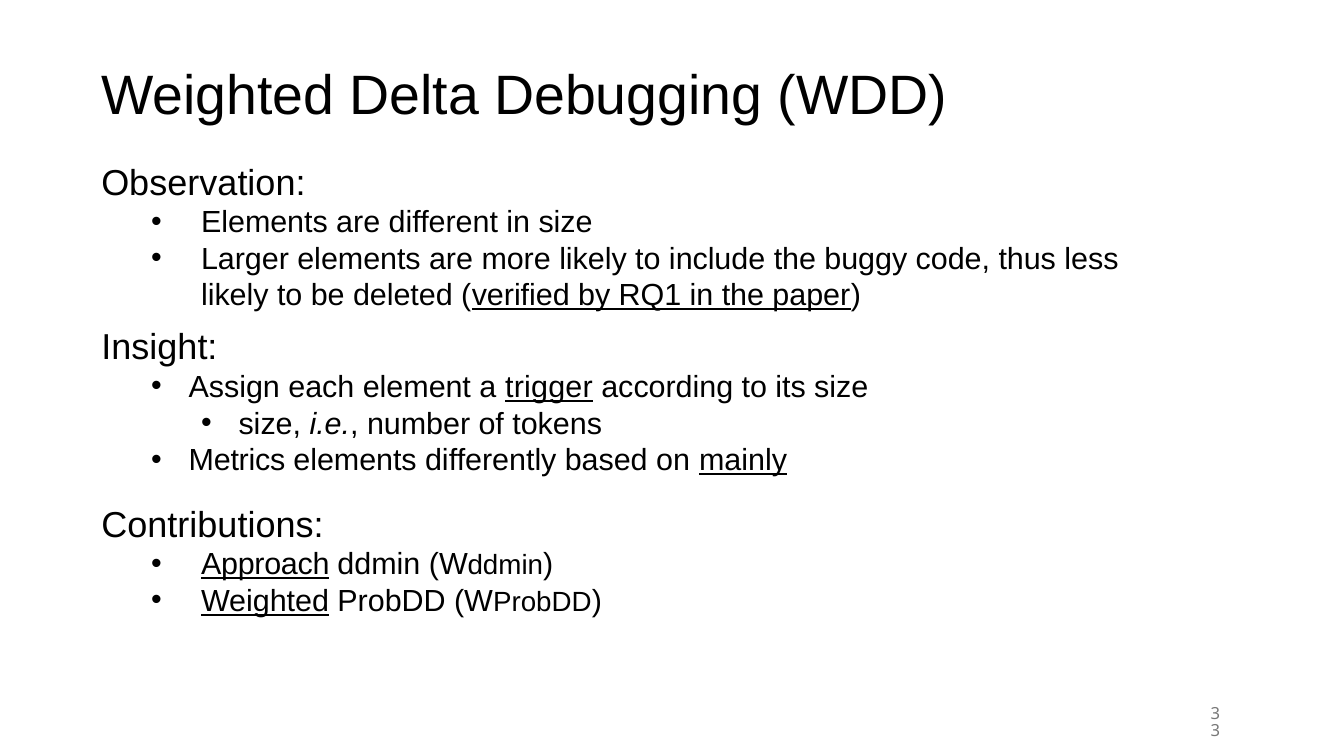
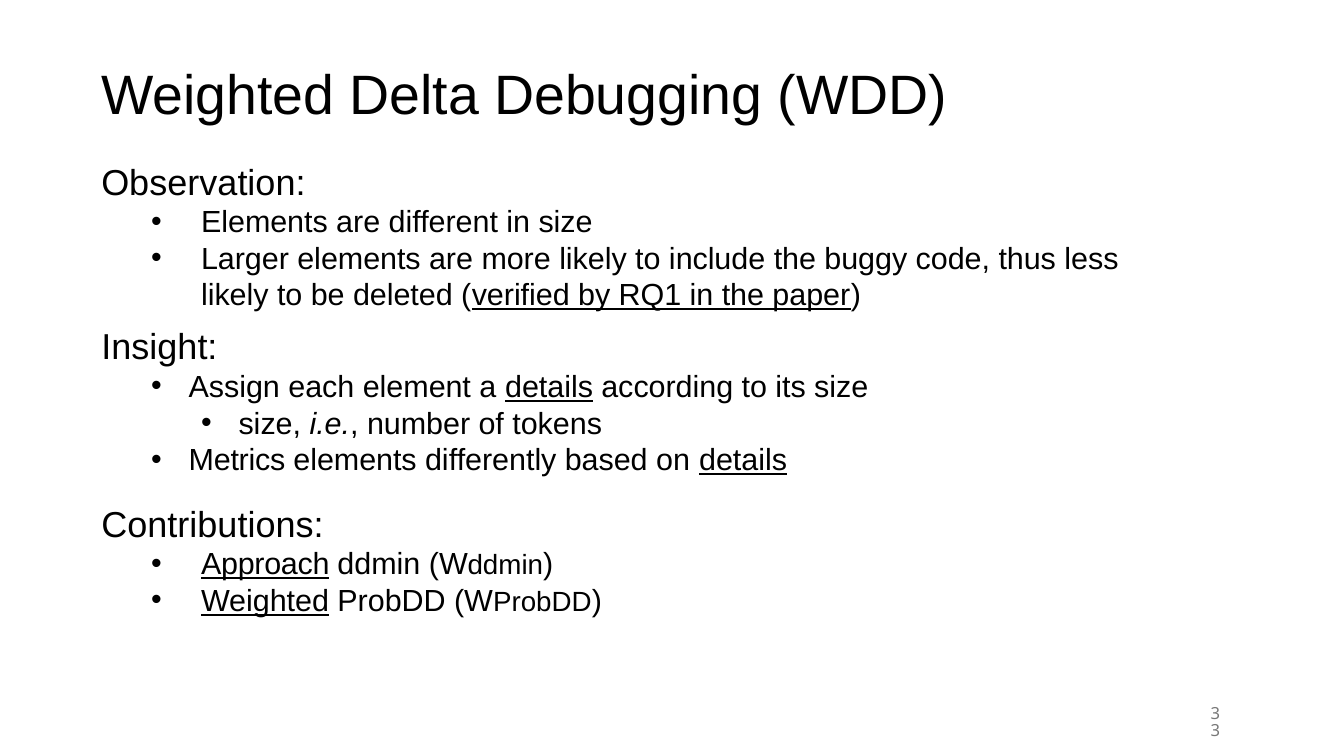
a trigger: trigger -> details
on mainly: mainly -> details
